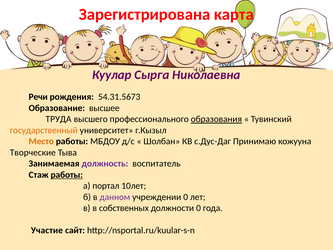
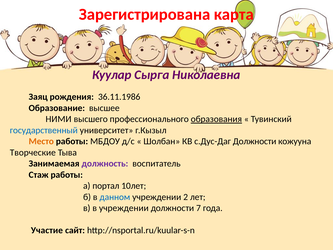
Речи: Речи -> Заяц
54.31.5673: 54.31.5673 -> 36.11.1986
ТРУДА: ТРУДА -> НИМИ
государственный colour: orange -> blue
с.Дус-Даг Принимаю: Принимаю -> Должности
работы at (67, 175) underline: present -> none
данном colour: purple -> blue
учреждении 0: 0 -> 2
в собственных: собственных -> учреждении
должности 0: 0 -> 7
